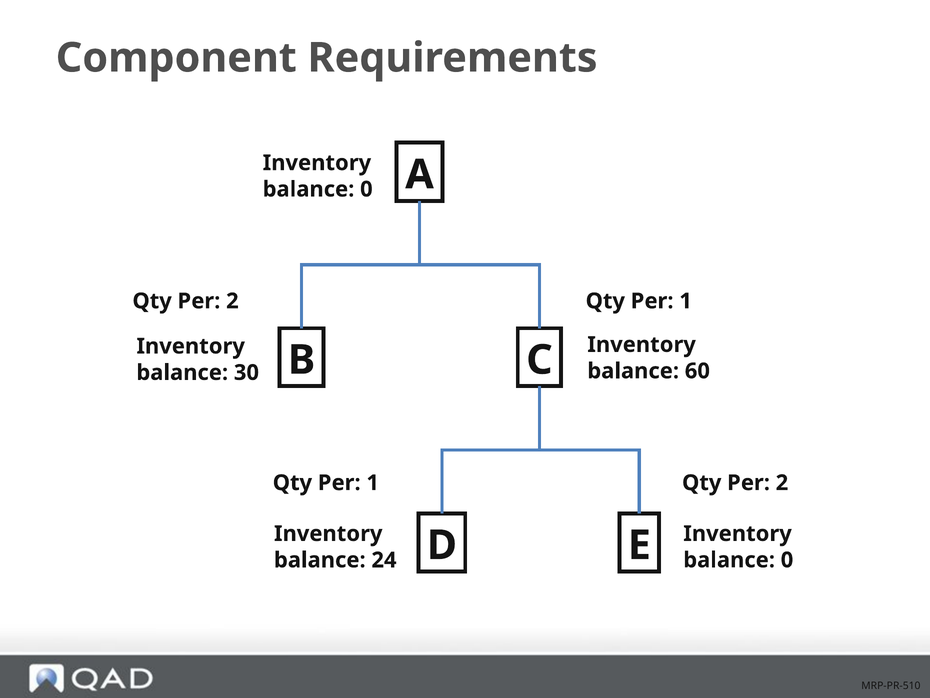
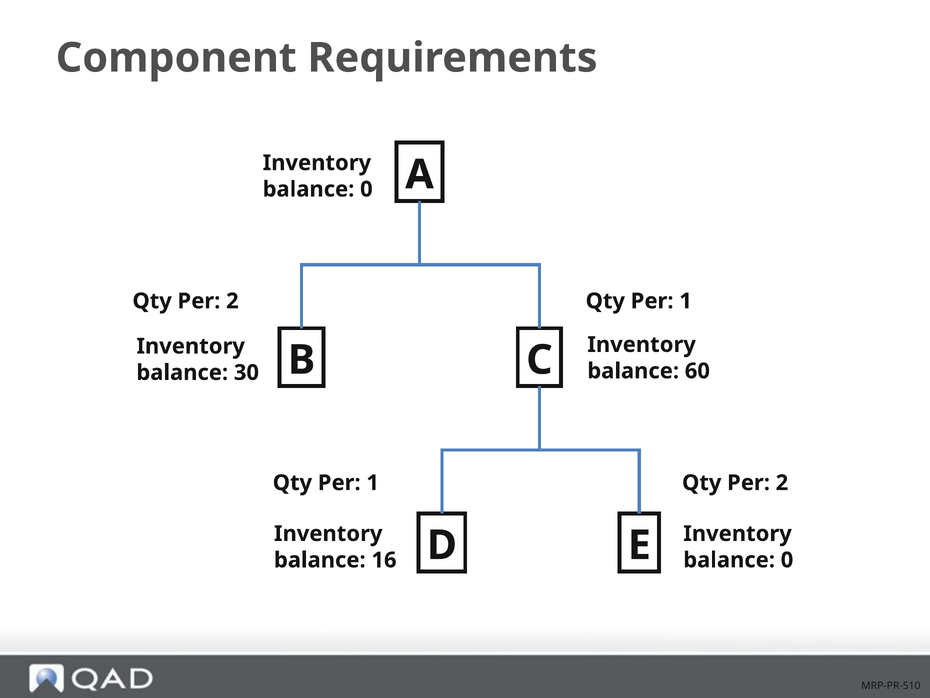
24: 24 -> 16
